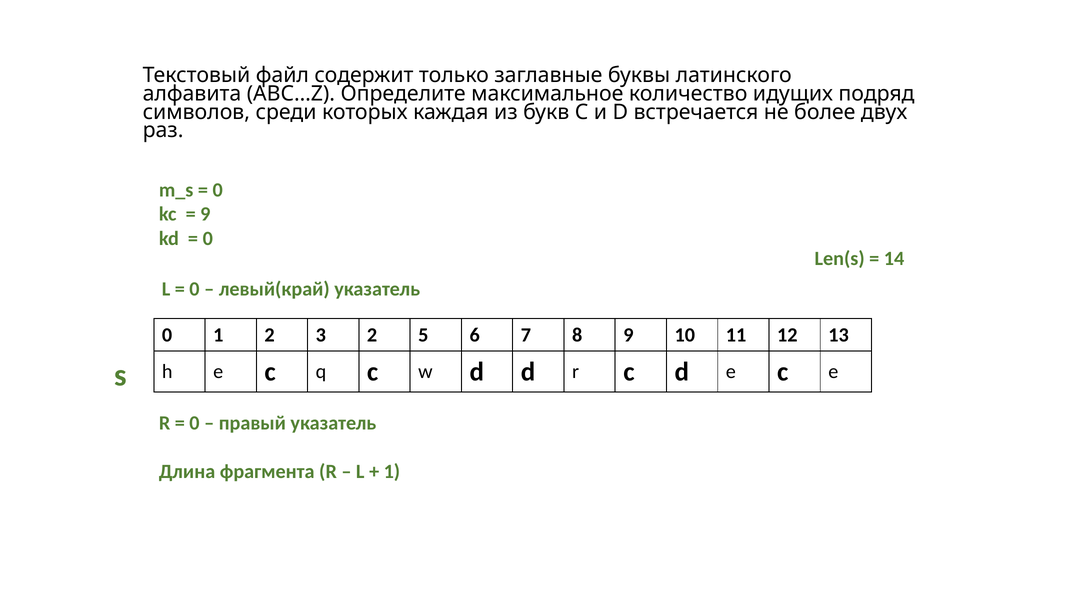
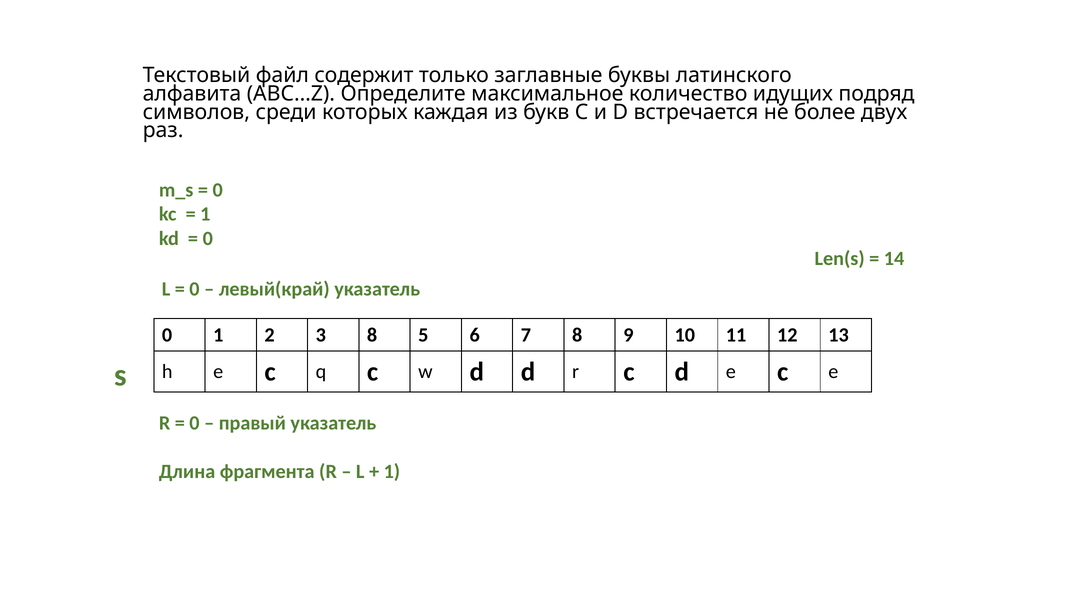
9 at (205, 214): 9 -> 1
3 2: 2 -> 8
